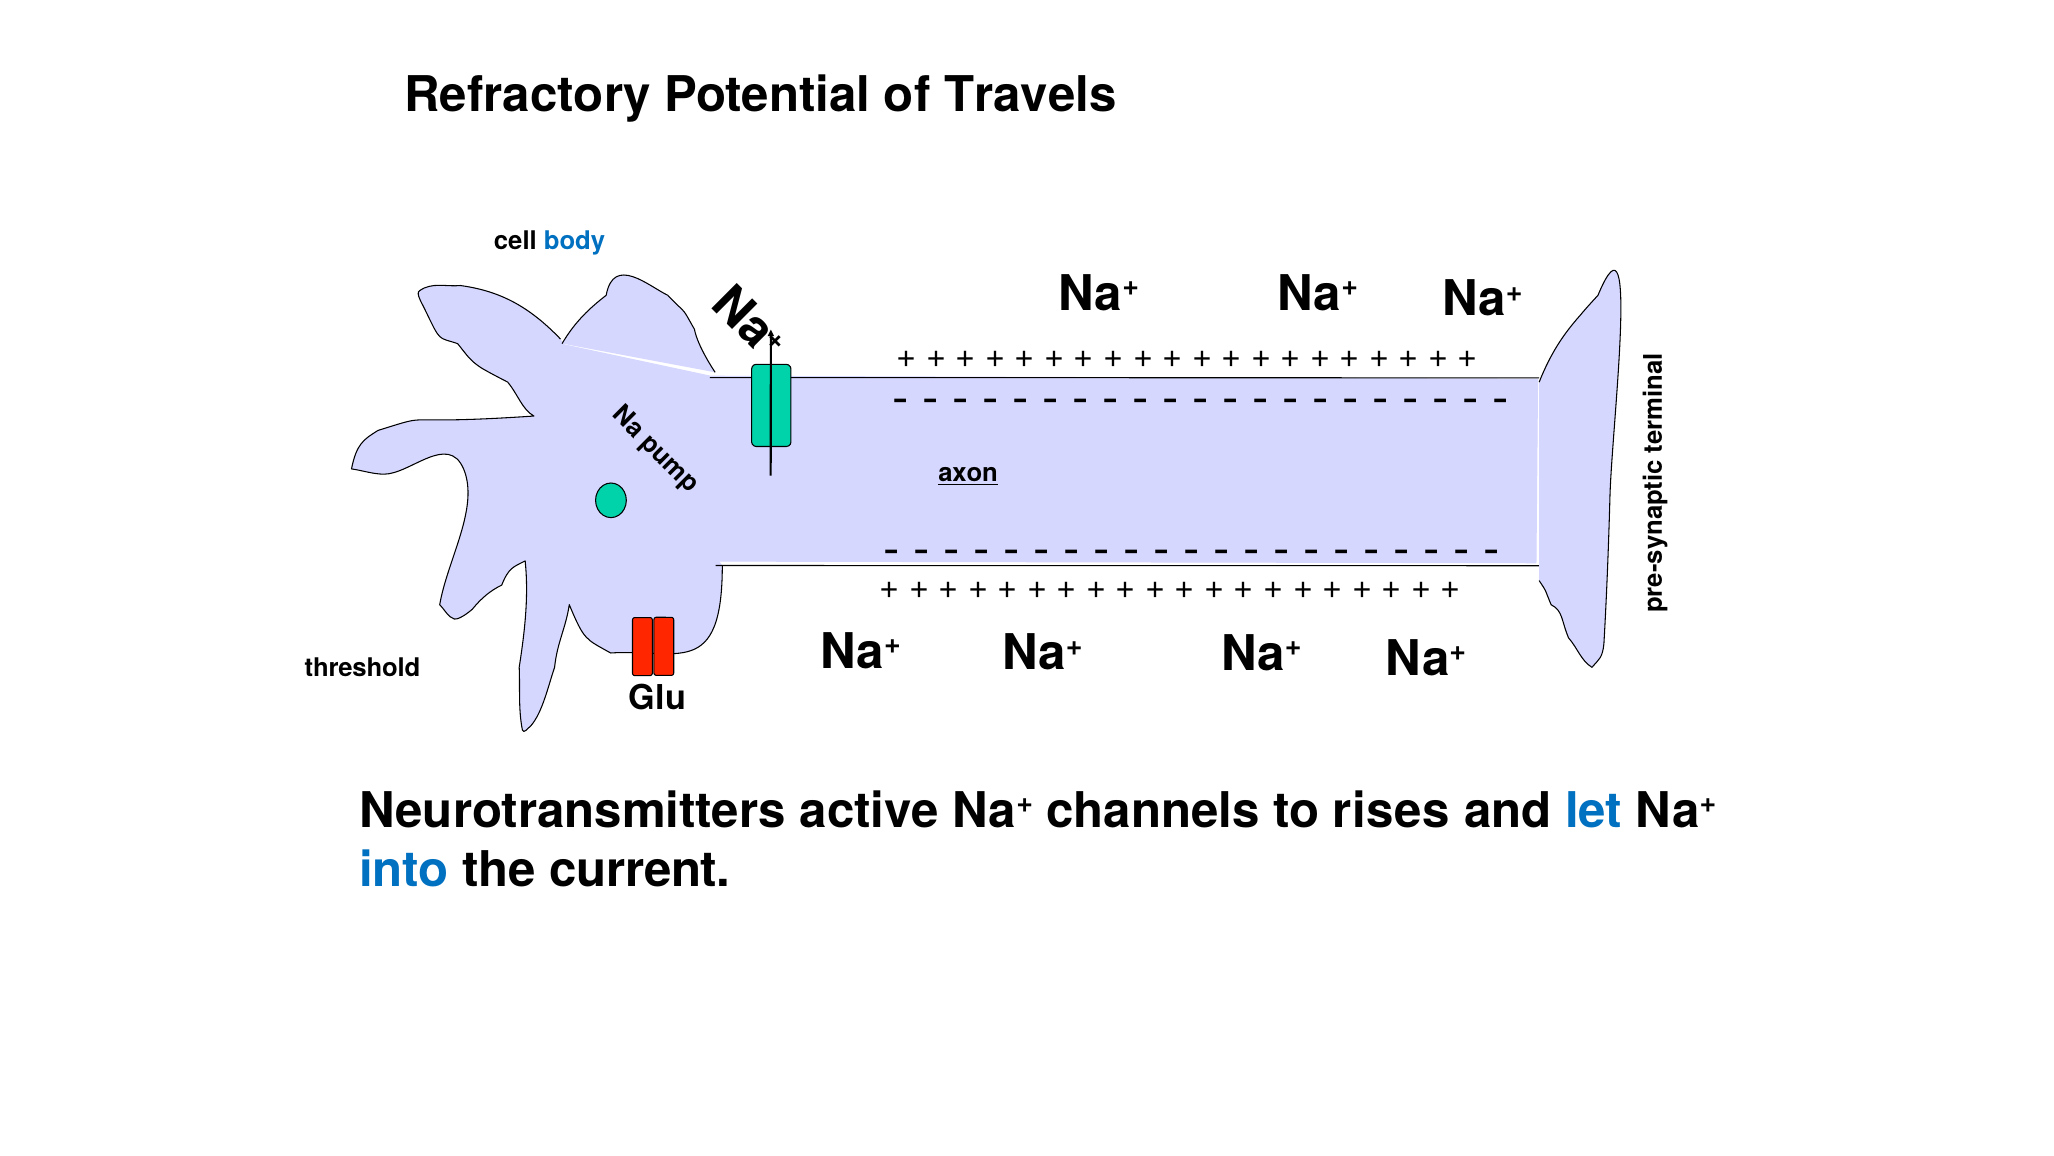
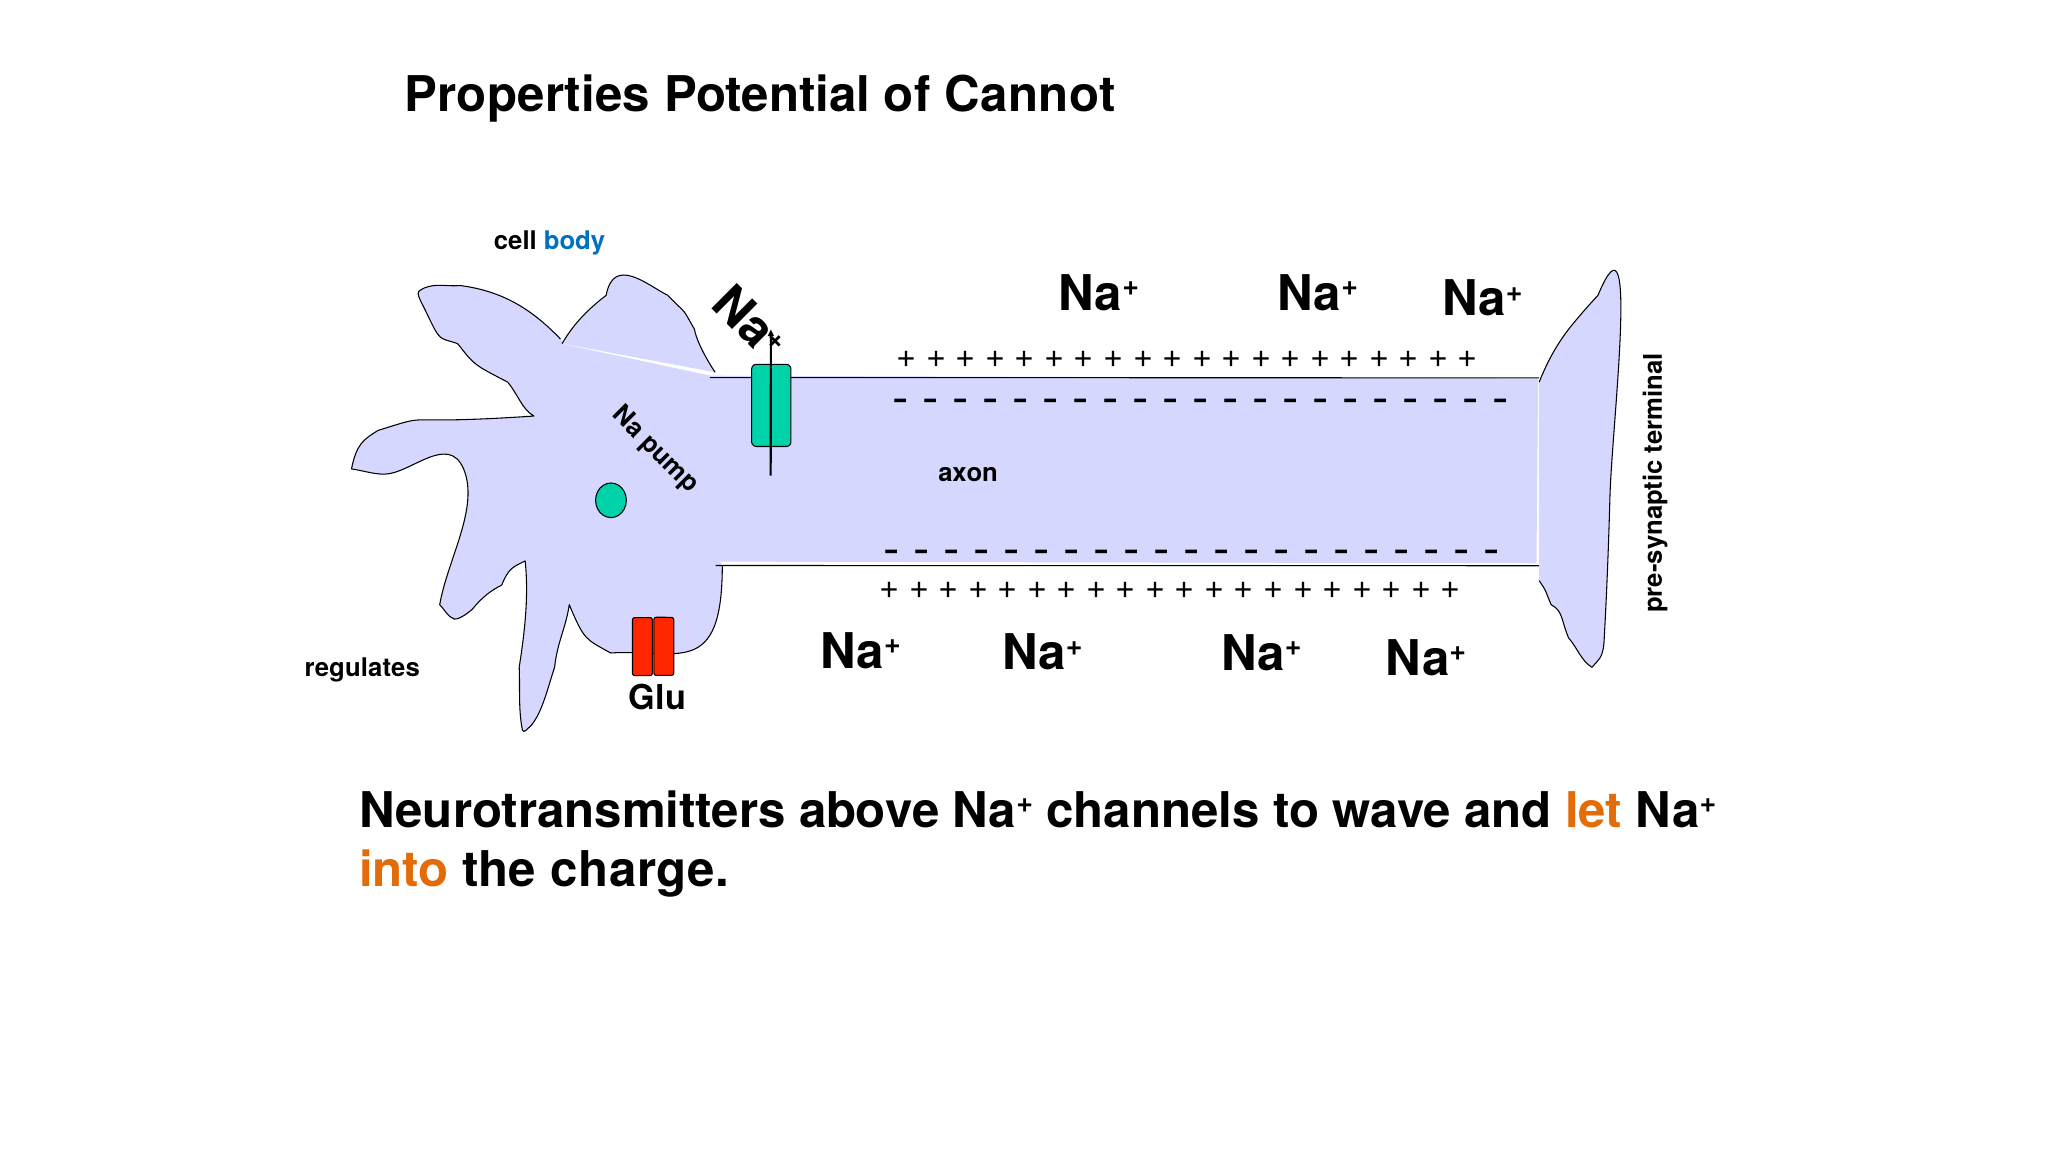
Refractory: Refractory -> Properties
Travels: Travels -> Cannot
axon underline: present -> none
threshold: threshold -> regulates
active: active -> above
rises: rises -> wave
let colour: blue -> orange
into colour: blue -> orange
current: current -> charge
